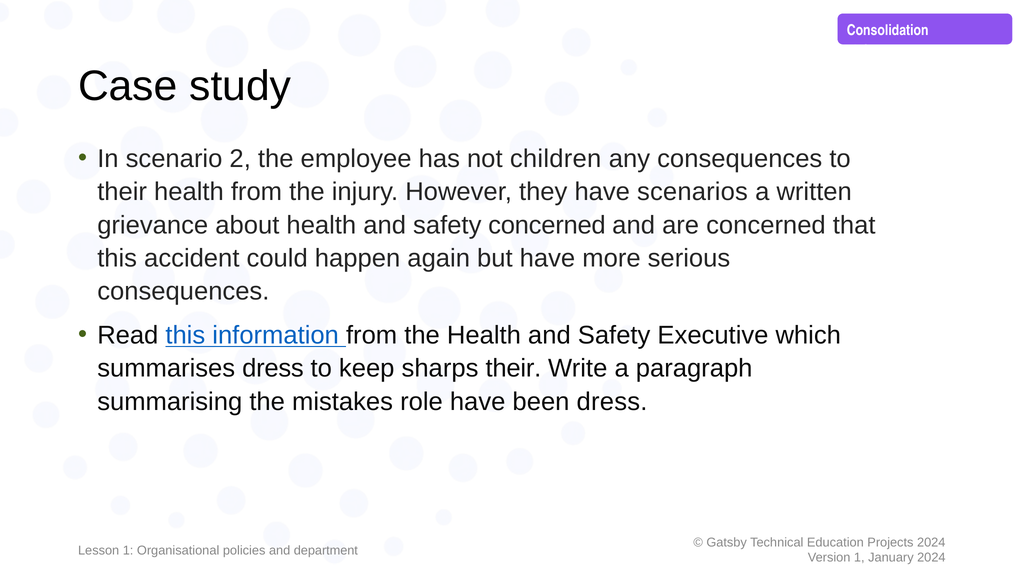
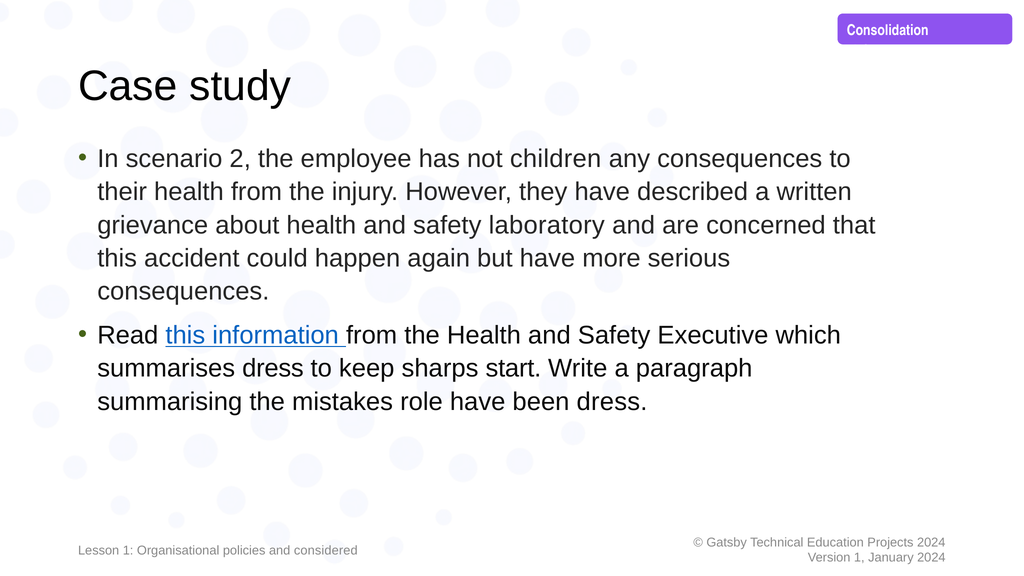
scenarios: scenarios -> described
safety concerned: concerned -> laboratory
sharps their: their -> start
department: department -> considered
